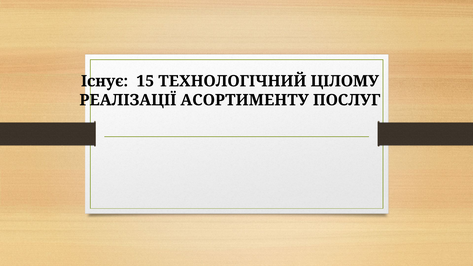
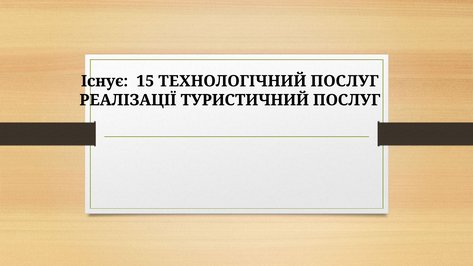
ТЕХНОЛОГІЧНИЙ ЦІЛОМУ: ЦІЛОМУ -> ПОСЛУГ
АСОРТИМЕНТУ: АСОРТИМЕНТУ -> ТУРИСТИЧНИЙ
